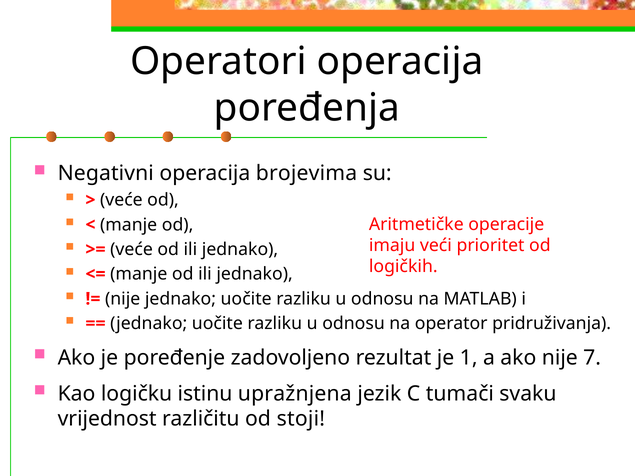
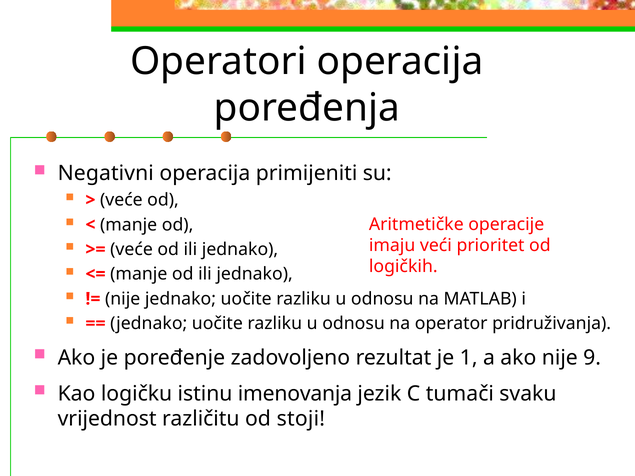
brojevima: brojevima -> primijeniti
7: 7 -> 9
upražnjena: upražnjena -> imenovanja
